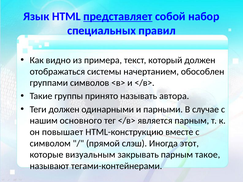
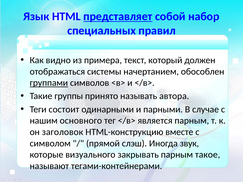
группами underline: none -> present
Теги должен: должен -> состоит
повышает: повышает -> заголовок
этот: этот -> звук
визуальным: визуальным -> визуального
